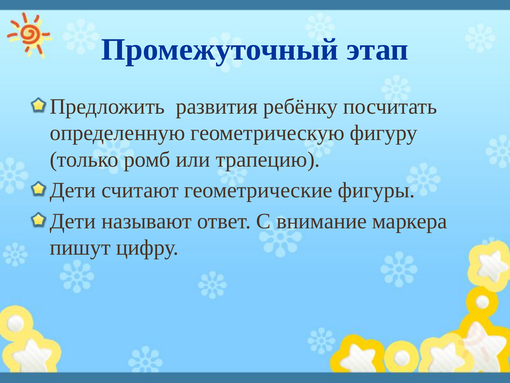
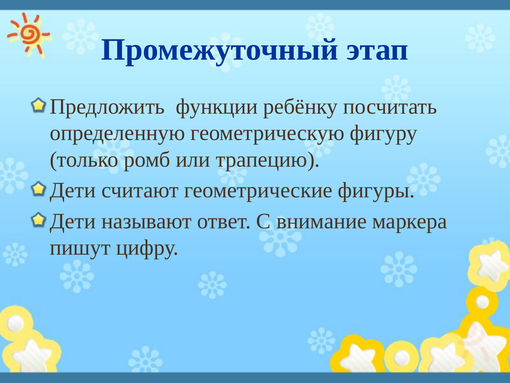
развития: развития -> функции
